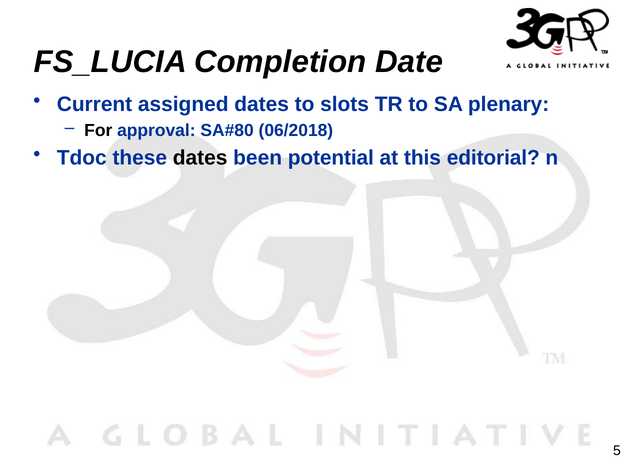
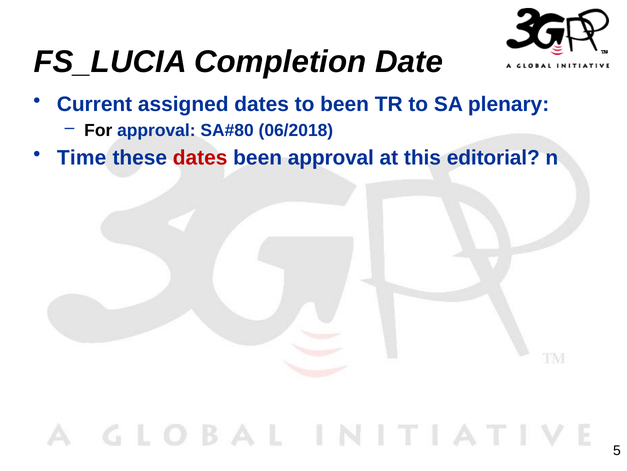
to slots: slots -> been
Tdoc: Tdoc -> Time
dates at (200, 158) colour: black -> red
been potential: potential -> approval
